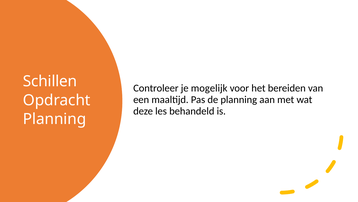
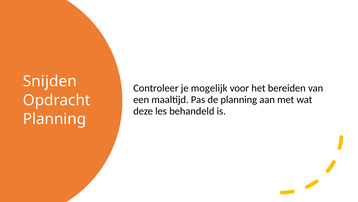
Schillen: Schillen -> Snijden
